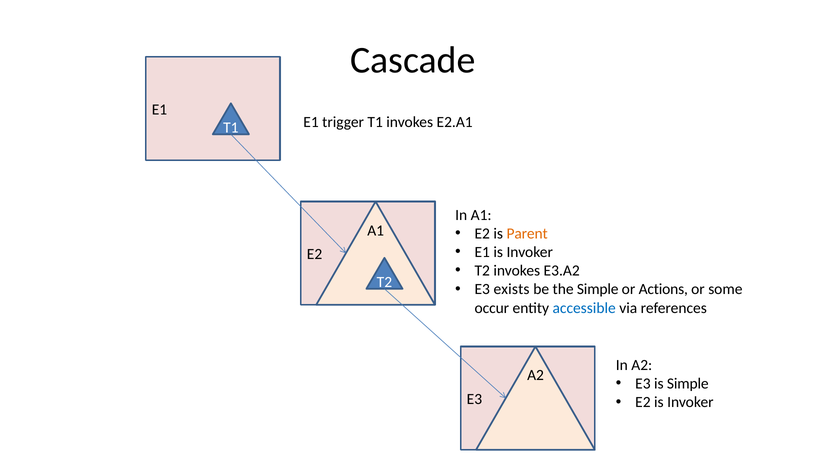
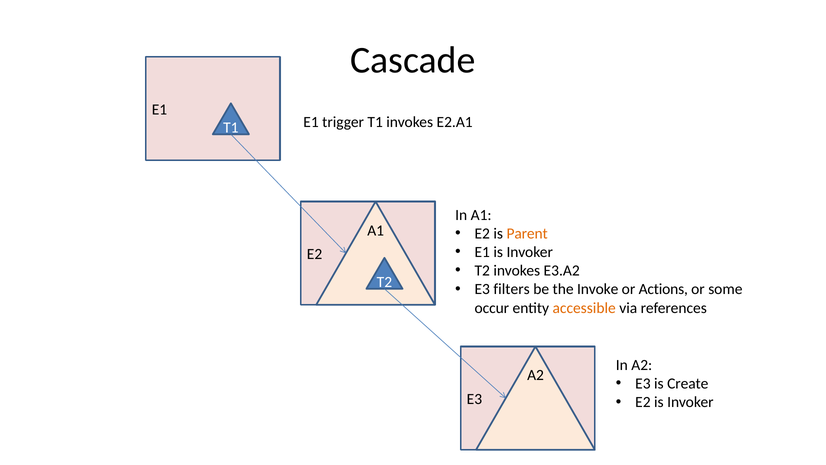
exists: exists -> filters
the Simple: Simple -> Invoke
accessible colour: blue -> orange
is Simple: Simple -> Create
